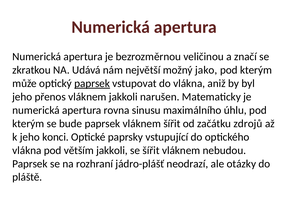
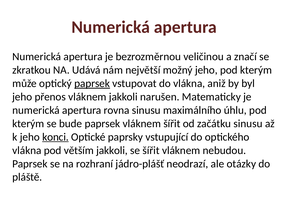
možný jako: jako -> jeho
začátku zdrojů: zdrojů -> sinusu
konci underline: none -> present
